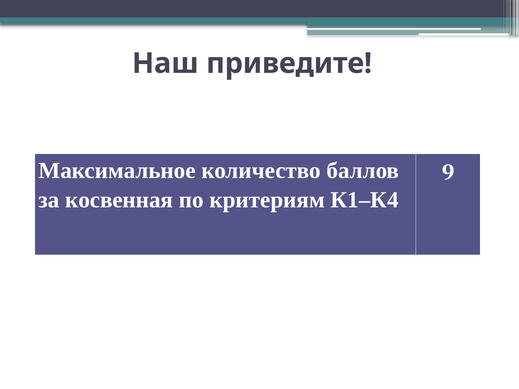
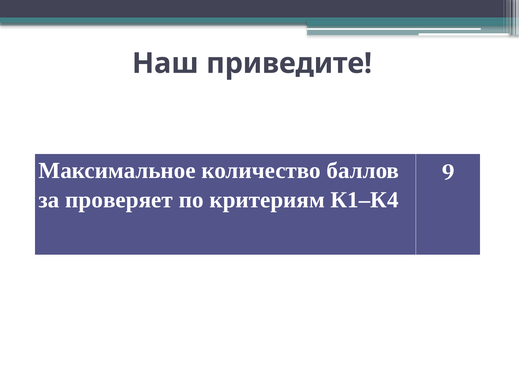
косвенная: косвенная -> проверяет
